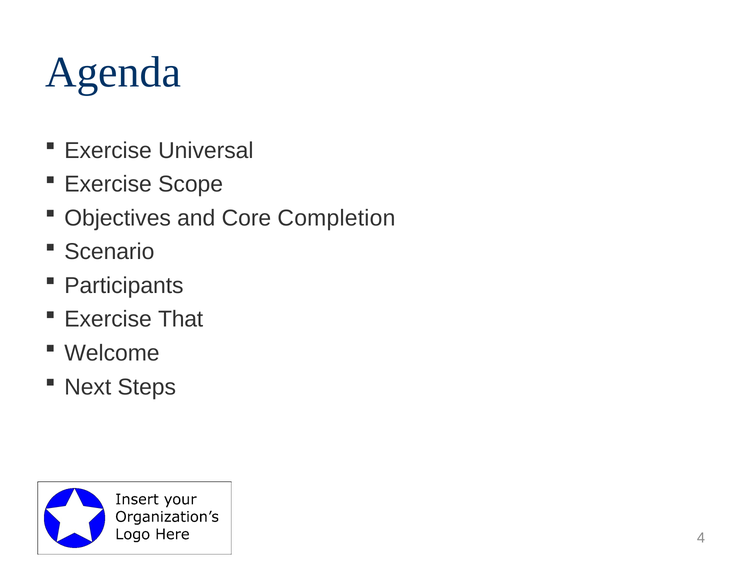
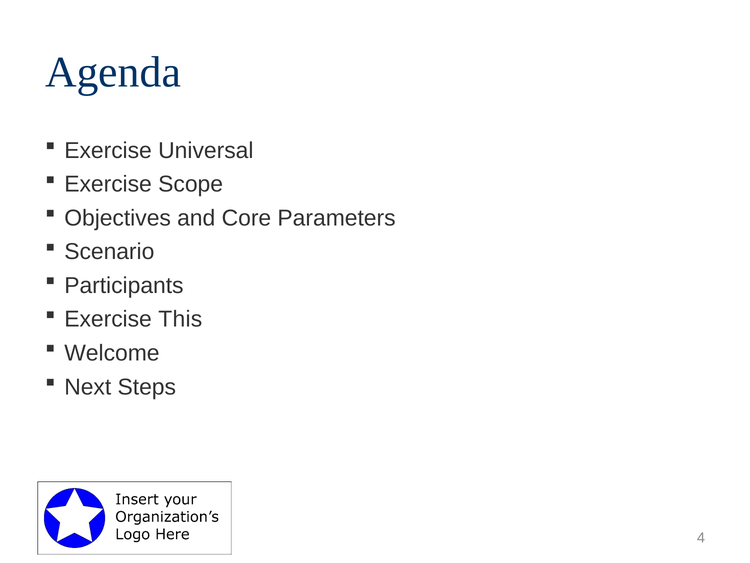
Completion: Completion -> Parameters
That: That -> This
